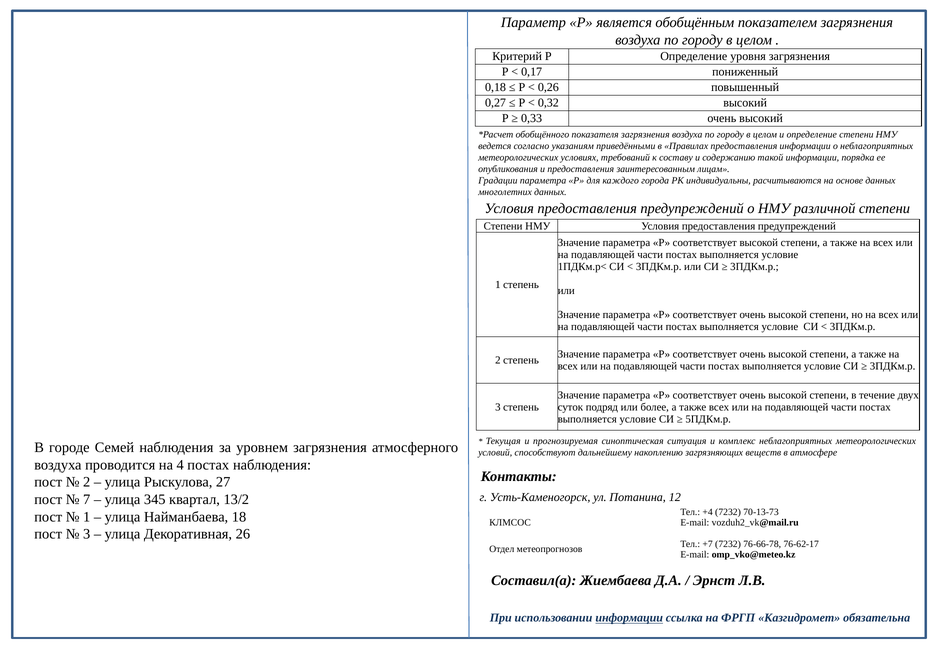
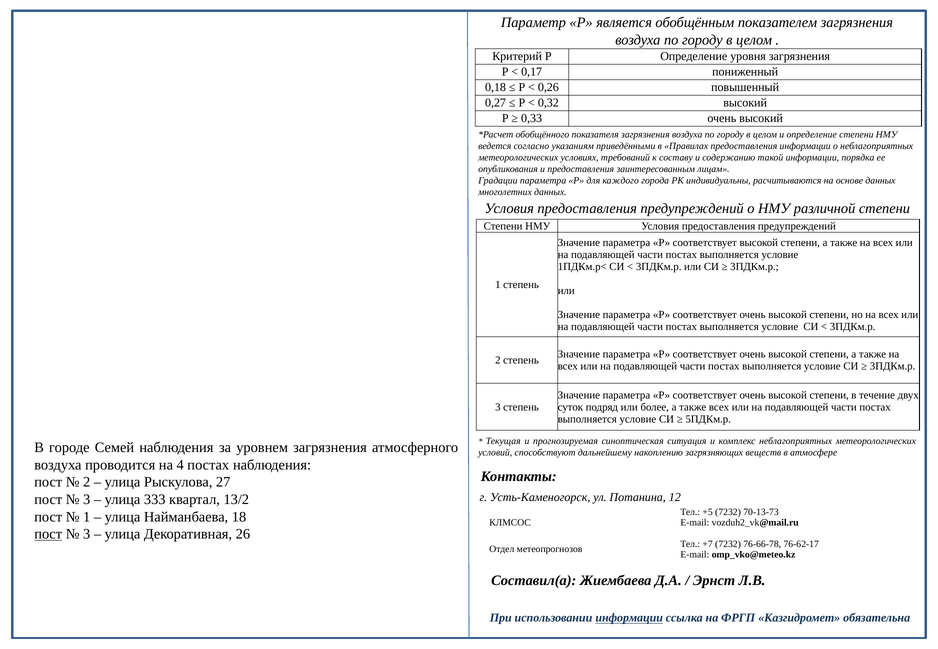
7 at (87, 500): 7 -> 3
345: 345 -> 333
+4: +4 -> +5
пост at (48, 534) underline: none -> present
